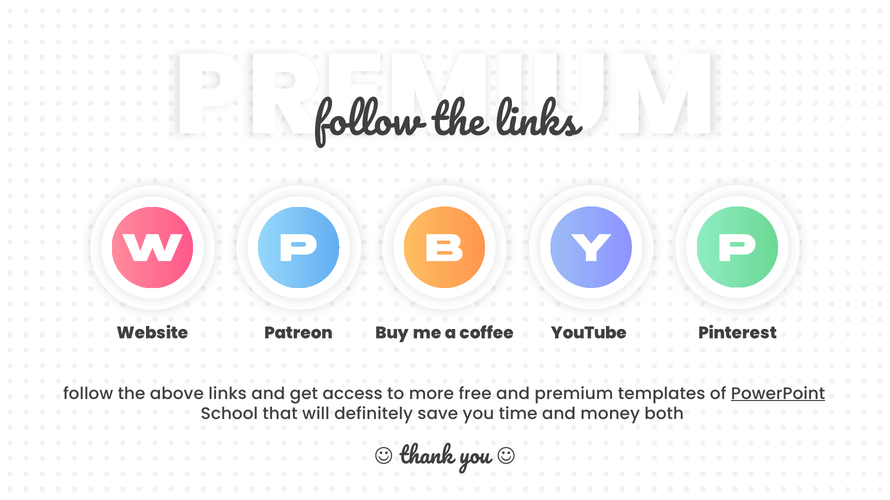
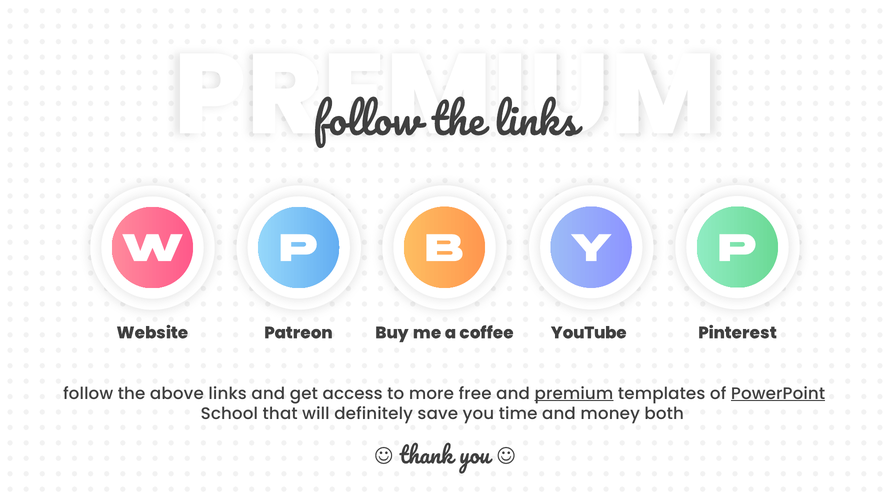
premium underline: none -> present
